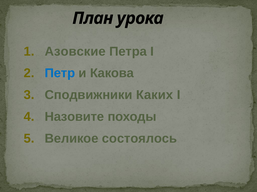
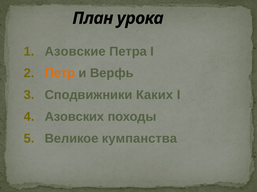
Петр colour: blue -> orange
Какова: Какова -> Верфь
Назовите: Назовите -> Азовских
состоялось: состоялось -> кумпанства
